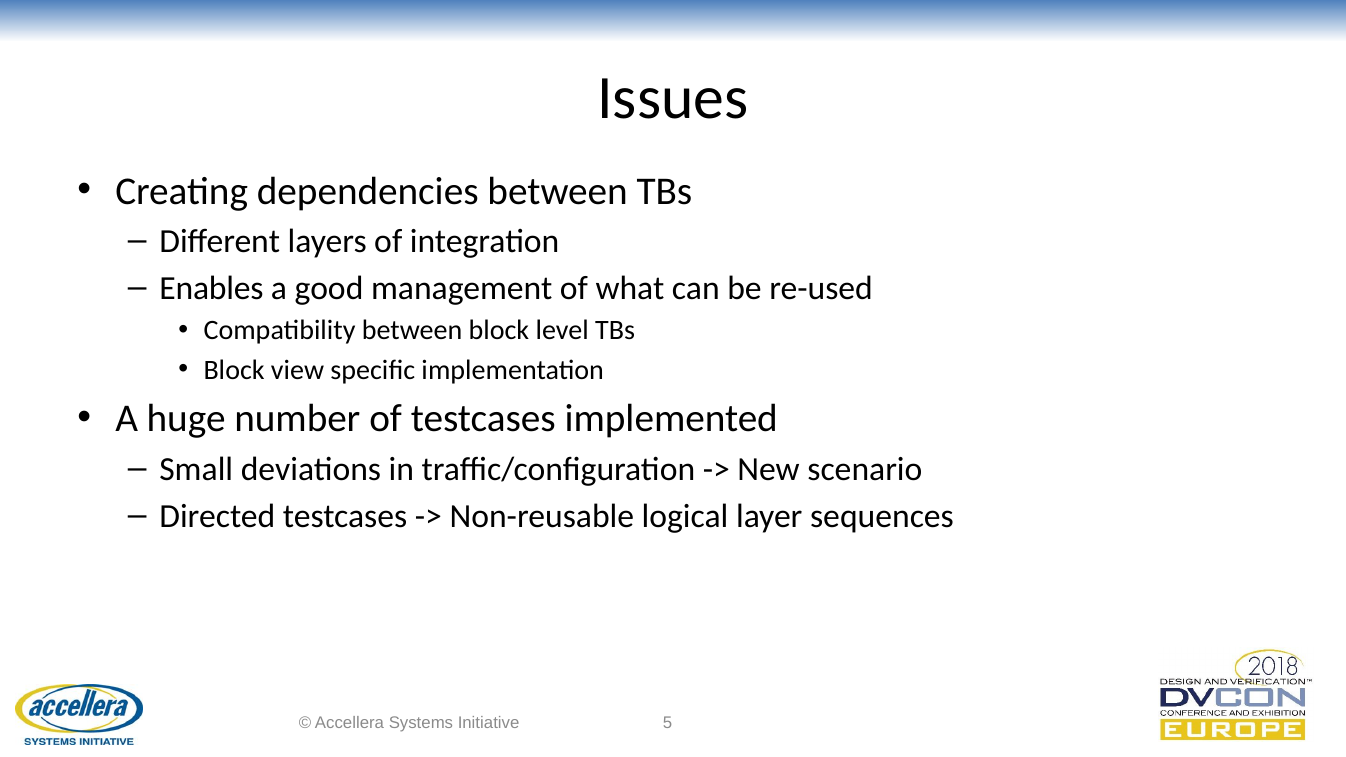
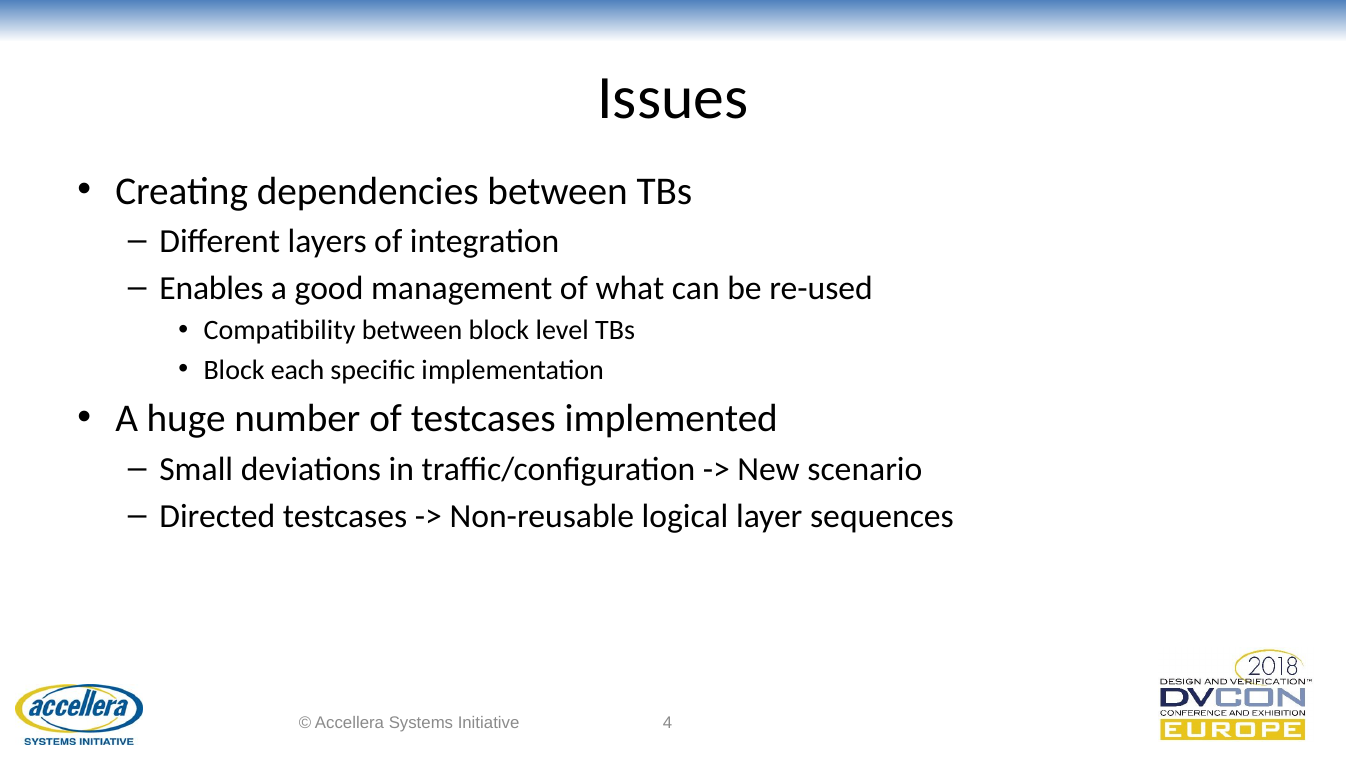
view: view -> each
5: 5 -> 4
